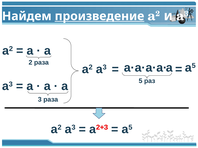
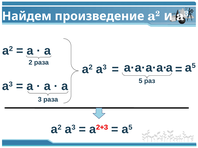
произведение underline: present -> none
